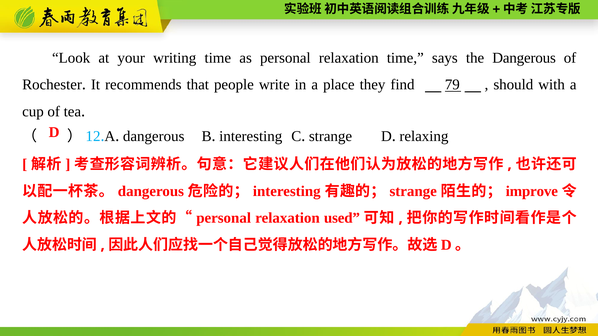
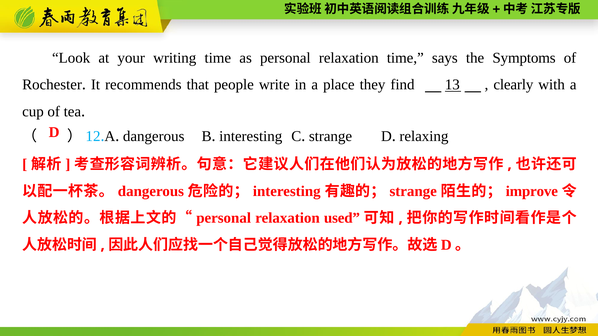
the Dangerous: Dangerous -> Symptoms
79: 79 -> 13
should: should -> clearly
